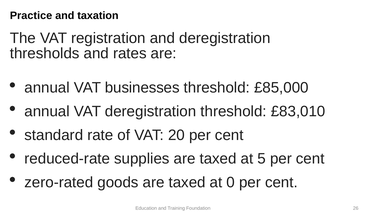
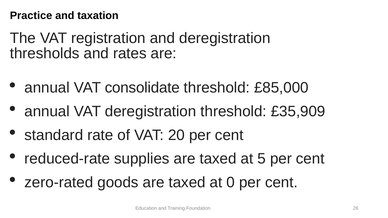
businesses: businesses -> consolidate
£83,010: £83,010 -> £35,909
